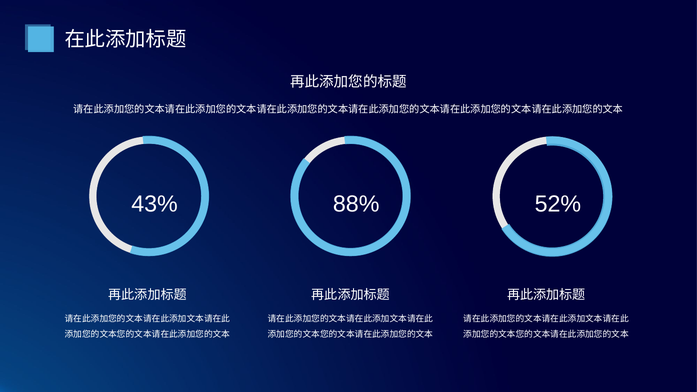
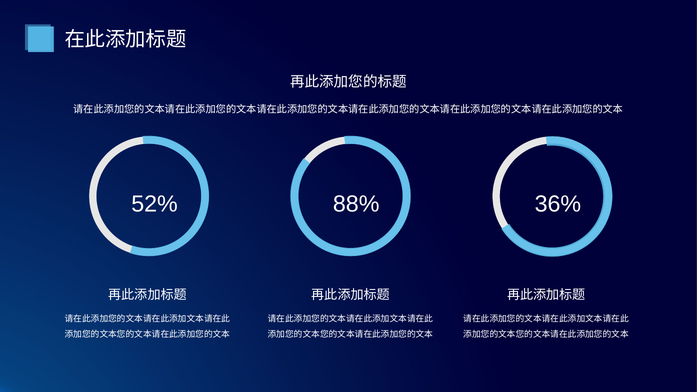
43%: 43% -> 52%
52%: 52% -> 36%
